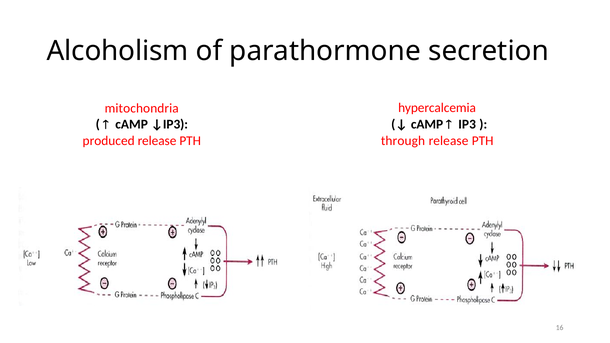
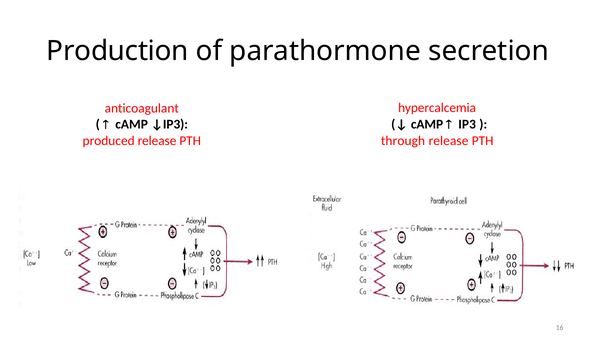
Alcoholism: Alcoholism -> Production
mitochondria: mitochondria -> anticoagulant
